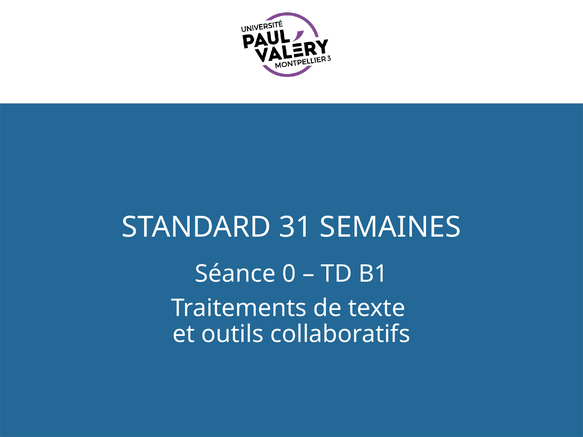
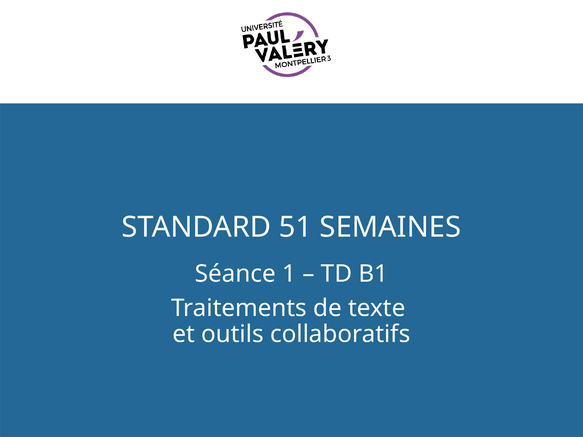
31: 31 -> 51
0: 0 -> 1
